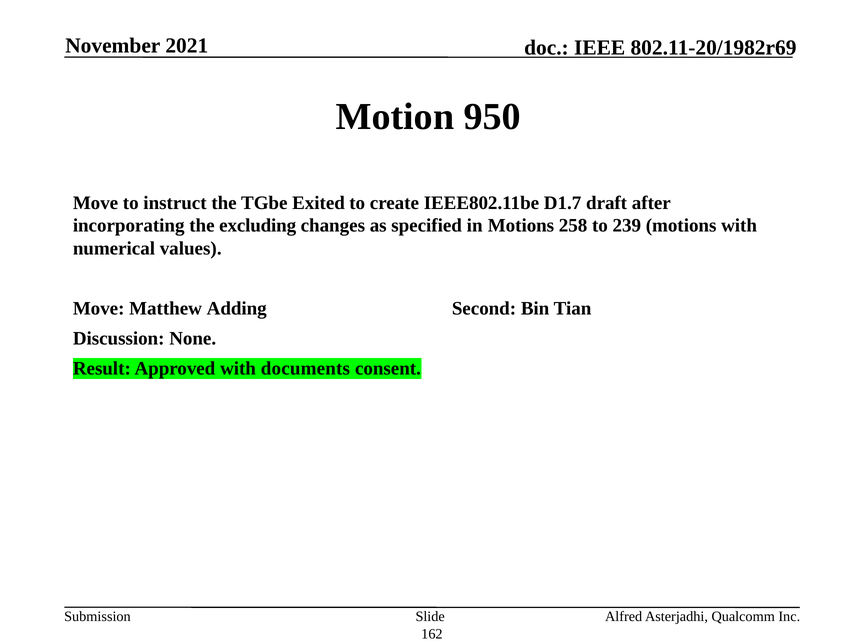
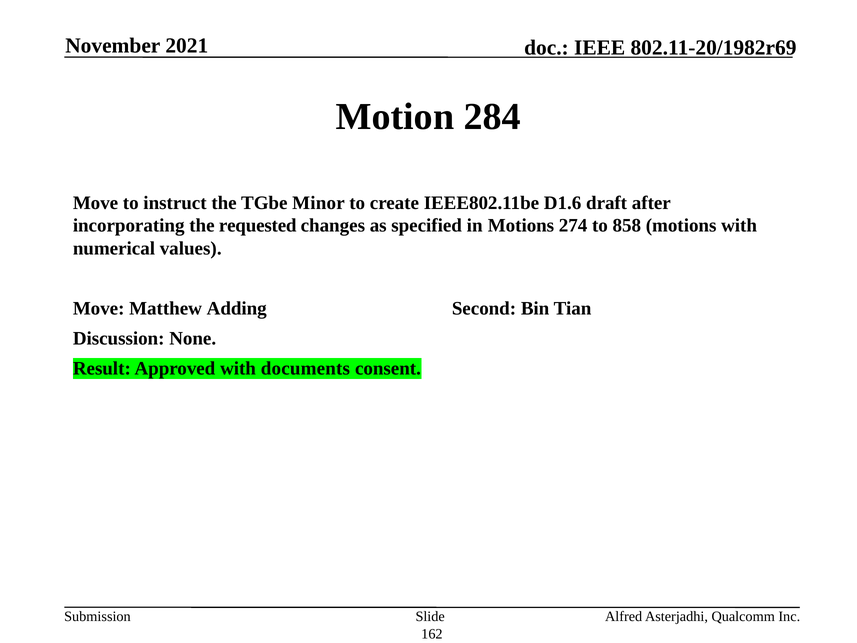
950: 950 -> 284
Exited: Exited -> Minor
D1.7: D1.7 -> D1.6
excluding: excluding -> requested
258: 258 -> 274
239: 239 -> 858
